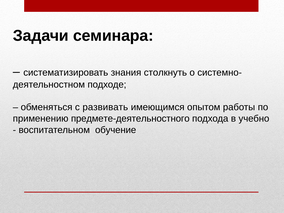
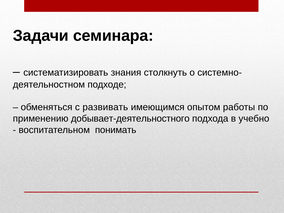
предмете-деятельностного: предмете-деятельностного -> добывает-деятельностного
обучение: обучение -> понимать
